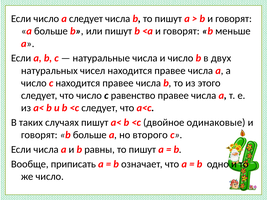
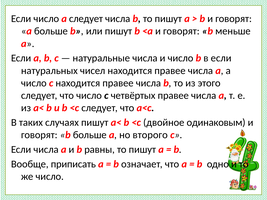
в двух: двух -> если
равенство: равенство -> четвёртых
одинаковые: одинаковые -> одинаковым
